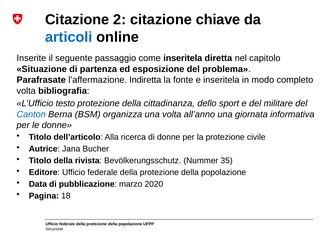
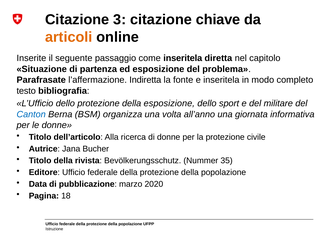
2: 2 -> 3
articoli colour: blue -> orange
volta at (26, 91): volta -> testo
L’Ufficio testo: testo -> dello
della cittadinanza: cittadinanza -> esposizione
